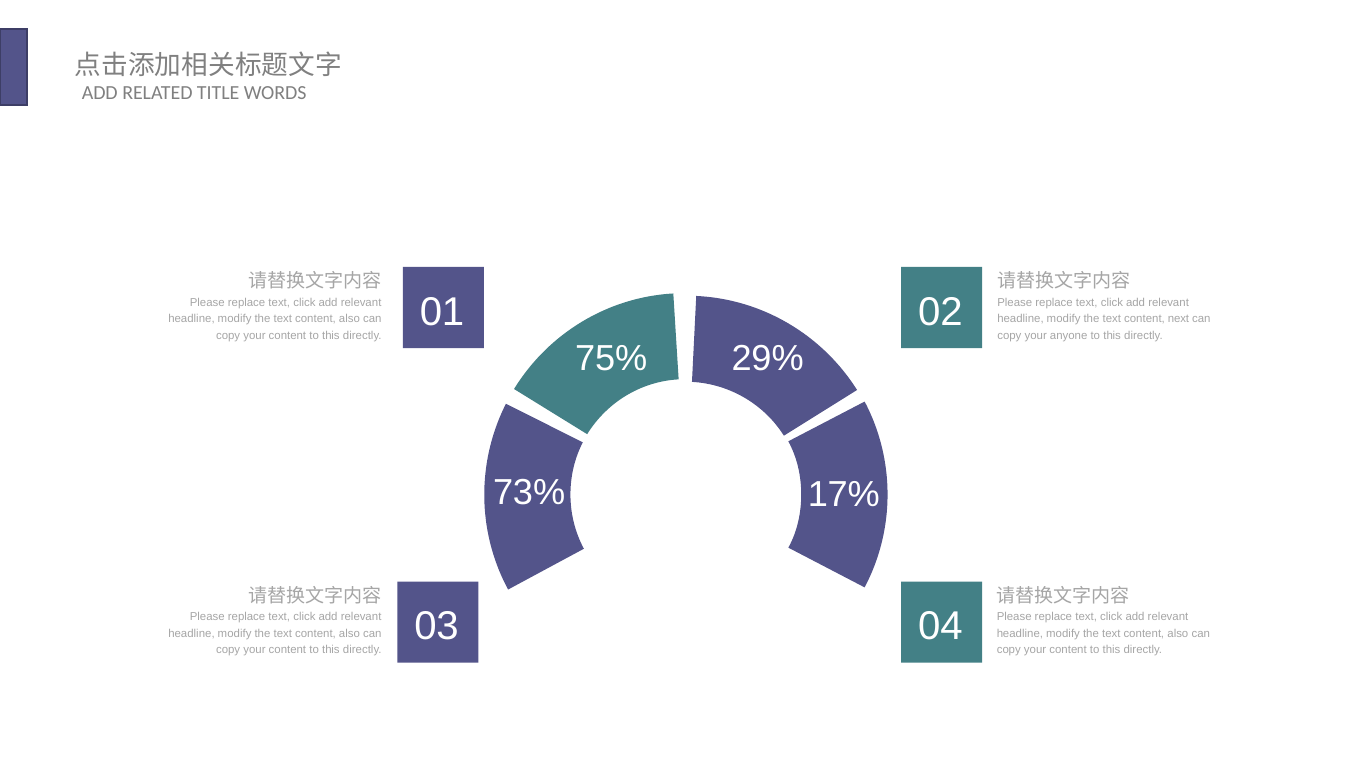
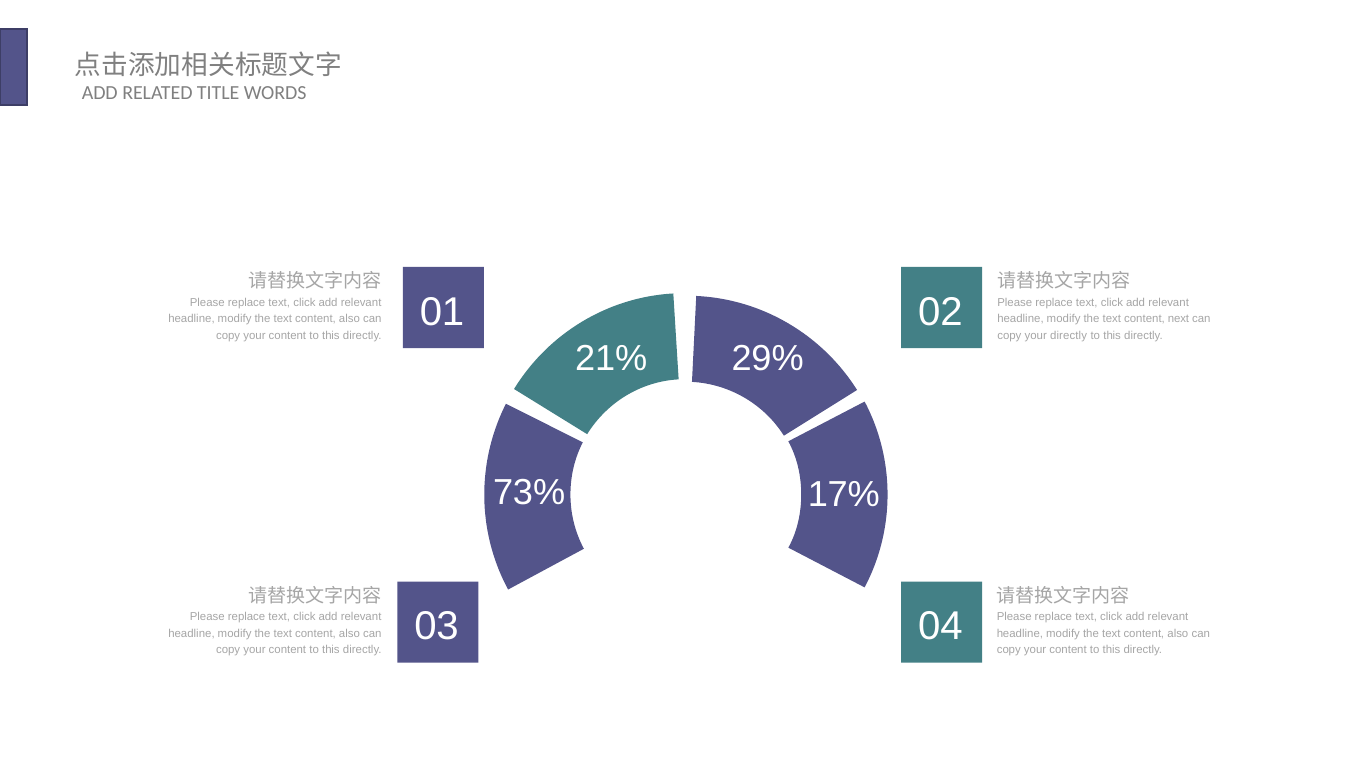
your anyone: anyone -> directly
75%: 75% -> 21%
